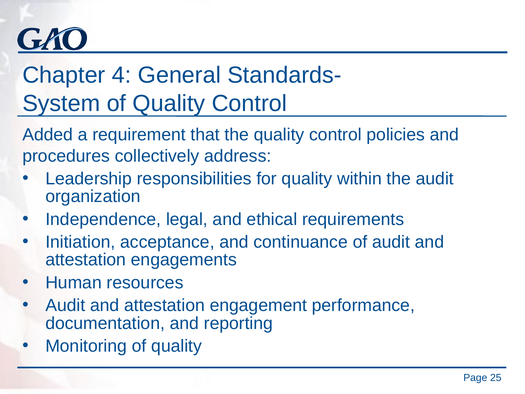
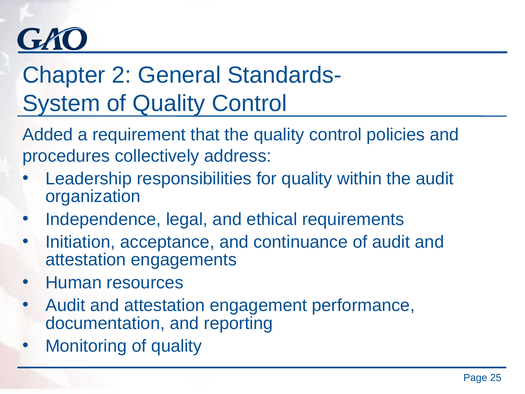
4: 4 -> 2
